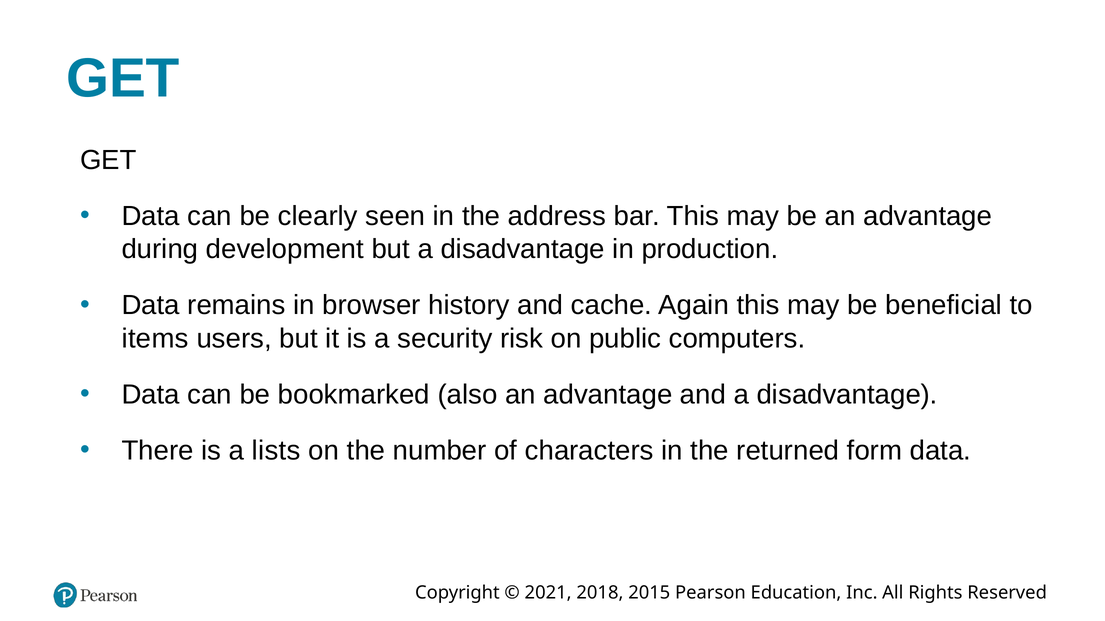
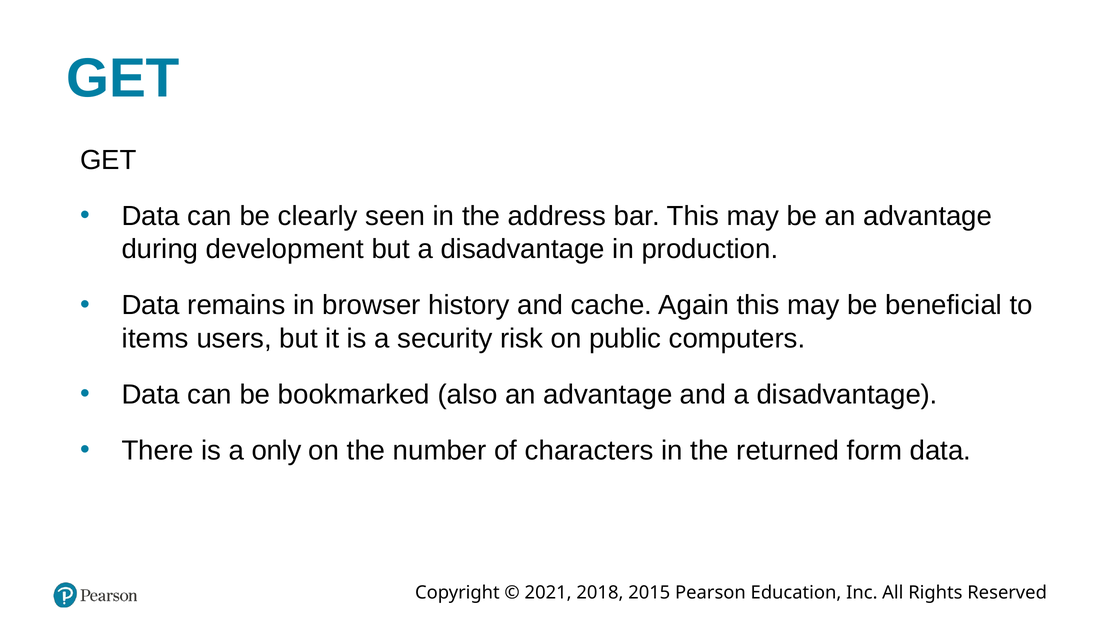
lists: lists -> only
